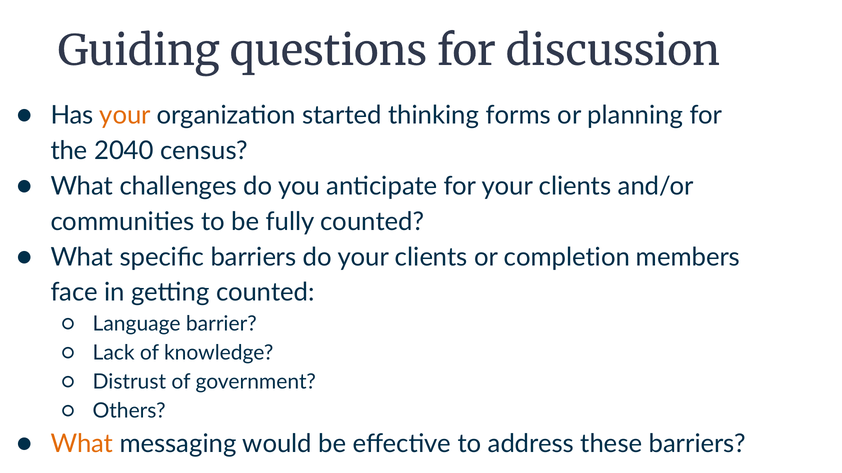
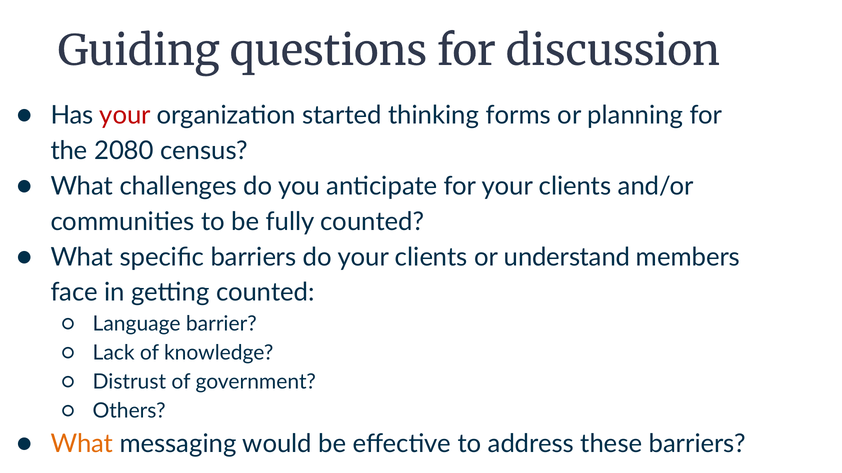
your at (125, 115) colour: orange -> red
2040: 2040 -> 2080
completion: completion -> understand
